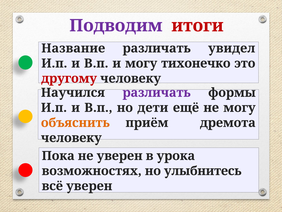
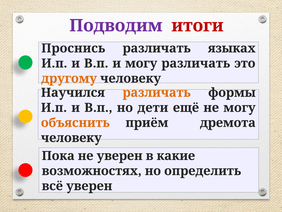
Название: Название -> Проснись
увидел: увидел -> языках
могу тихонечко: тихонечко -> различать
другому colour: red -> orange
различать at (157, 92) colour: purple -> orange
урока: урока -> какие
улыбнитесь: улыбнитесь -> определить
